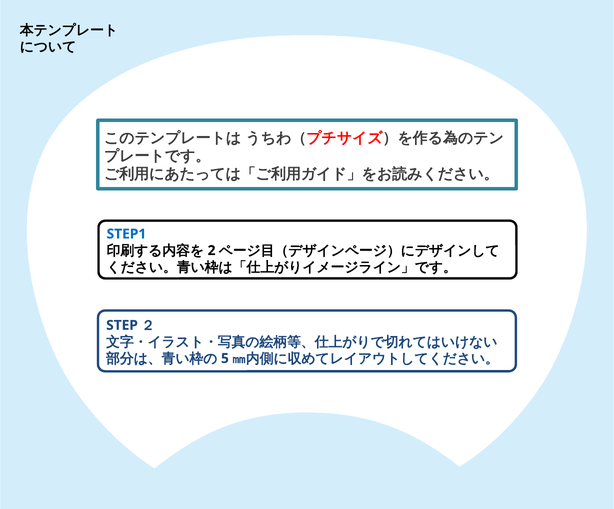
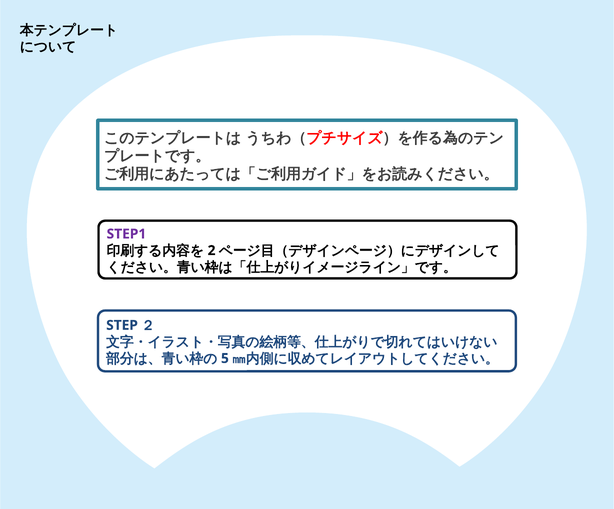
STEP1 colour: blue -> purple
